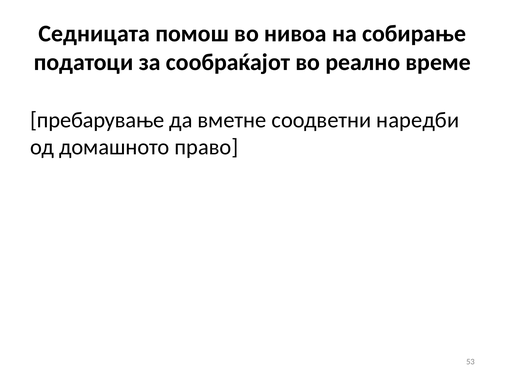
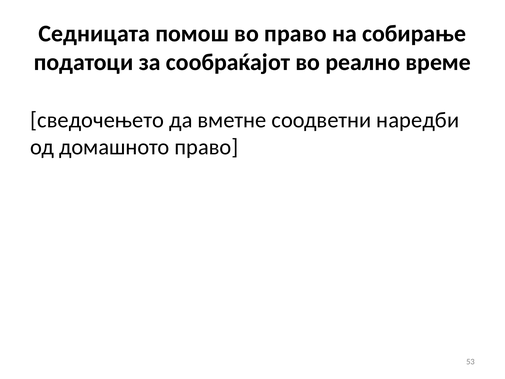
во нивоа: нивоа -> право
пребарување: пребарување -> сведочењето
